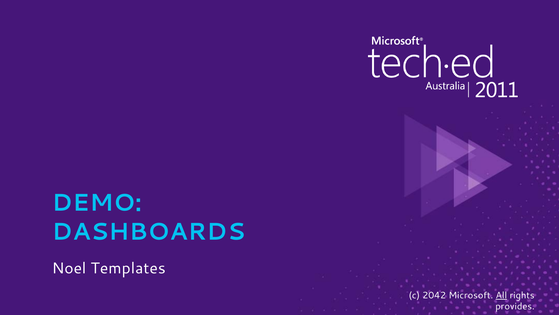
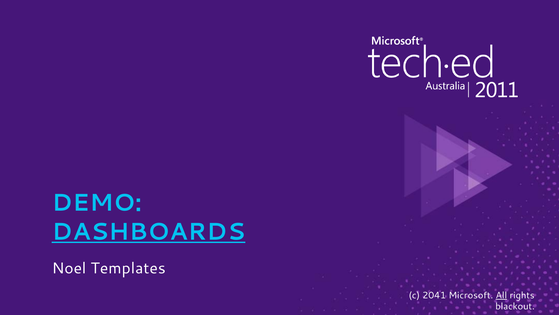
DASHBOARDS underline: none -> present
2042: 2042 -> 2041
provides: provides -> blackout
